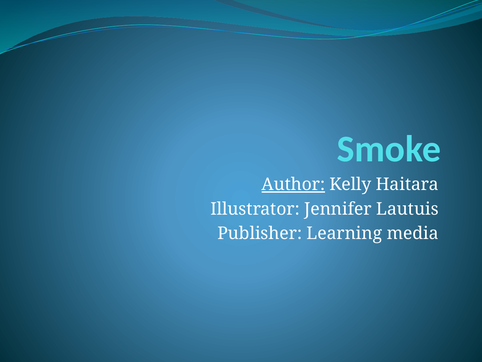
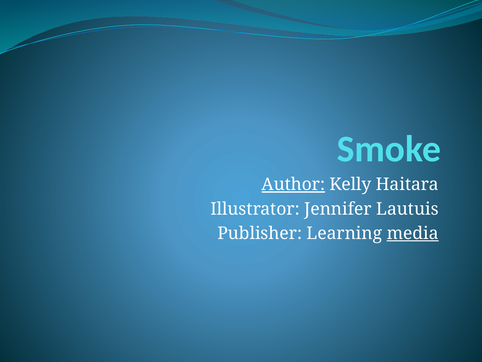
media underline: none -> present
